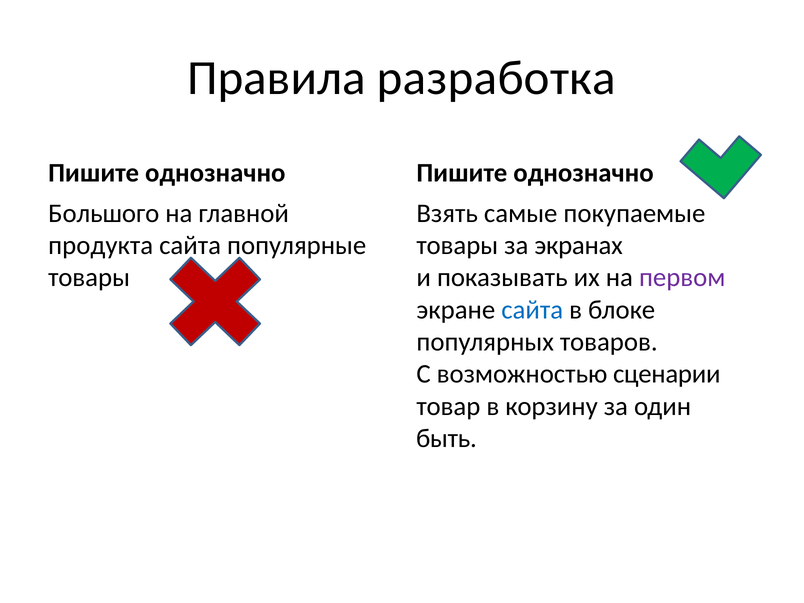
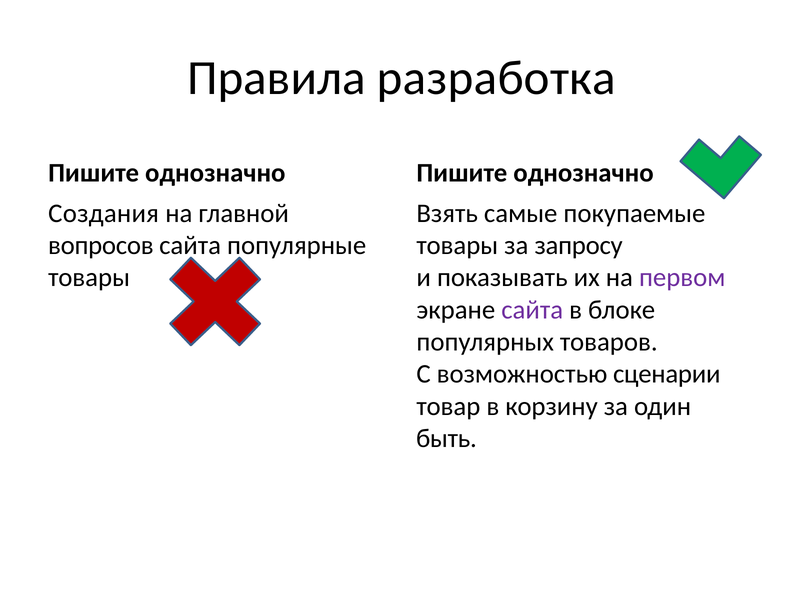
Большого: Большого -> Создания
продукта: продукта -> вопросов
экранах: экранах -> запросу
сайта at (532, 310) colour: blue -> purple
